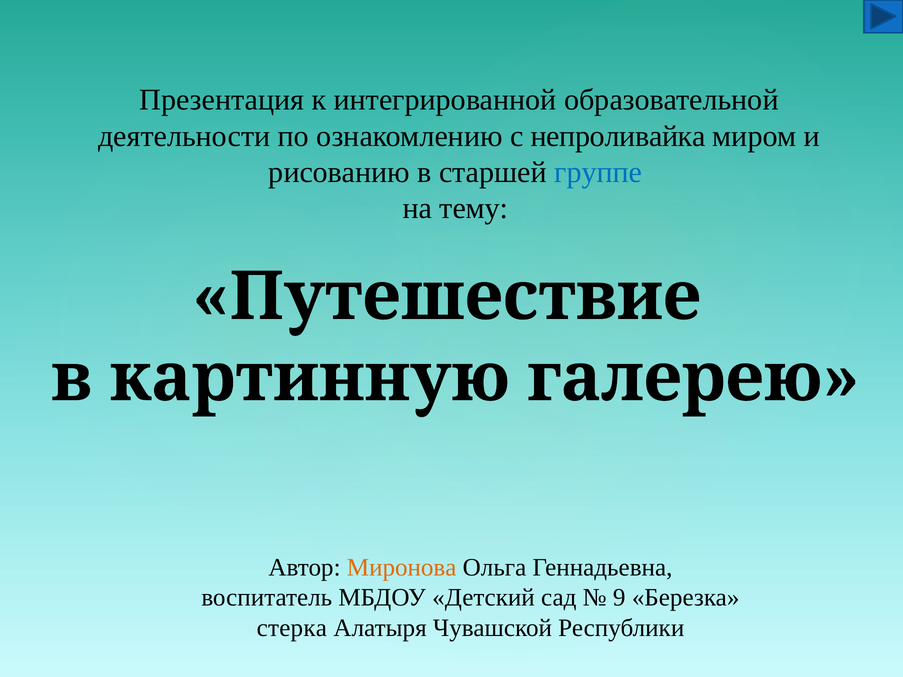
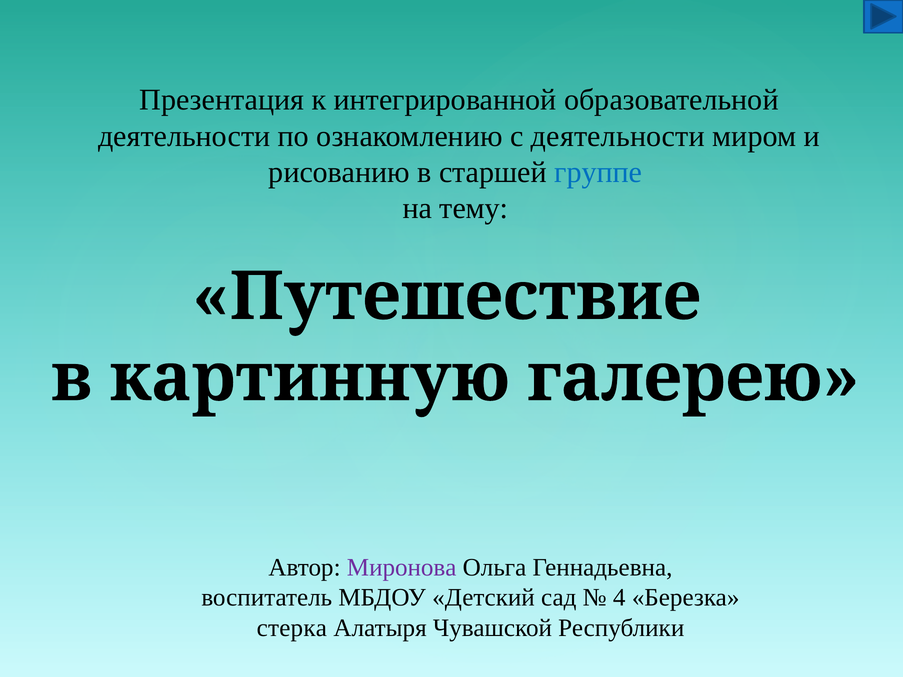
с непроливайка: непроливайка -> деятельности
Миронова colour: orange -> purple
9: 9 -> 4
